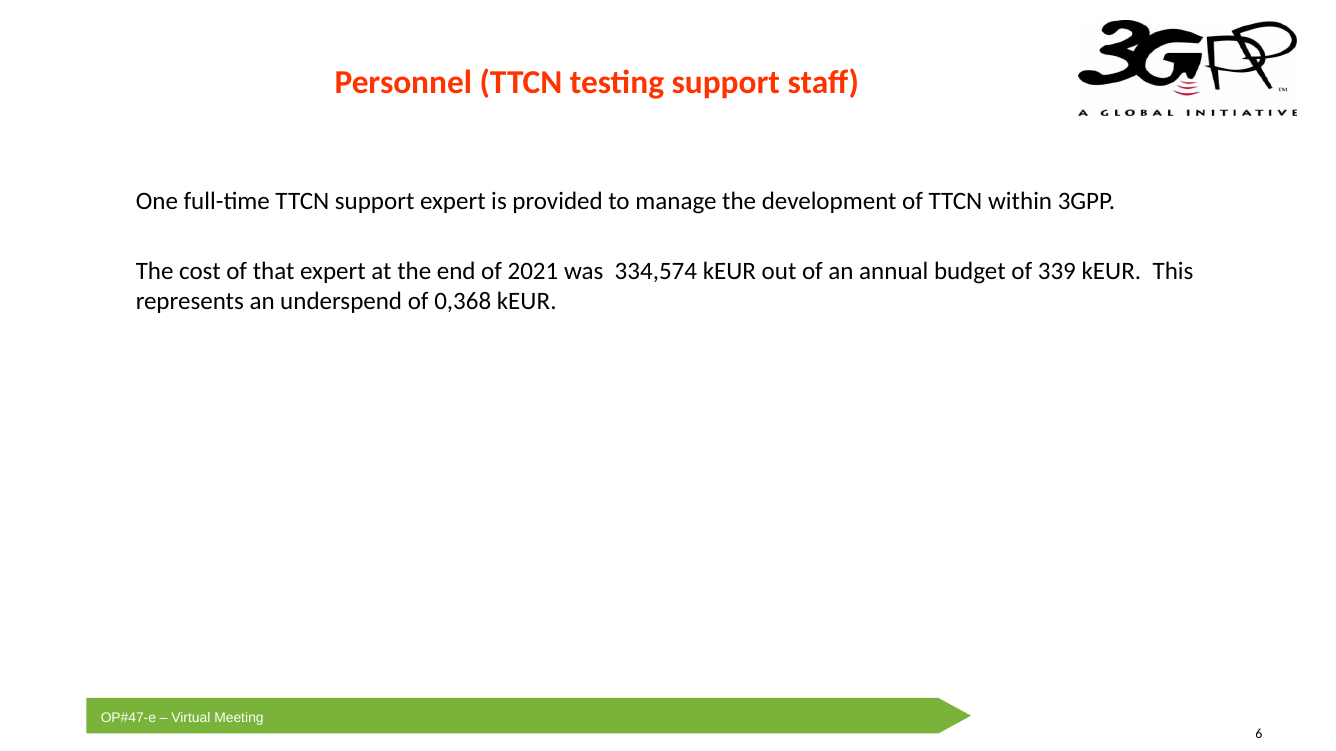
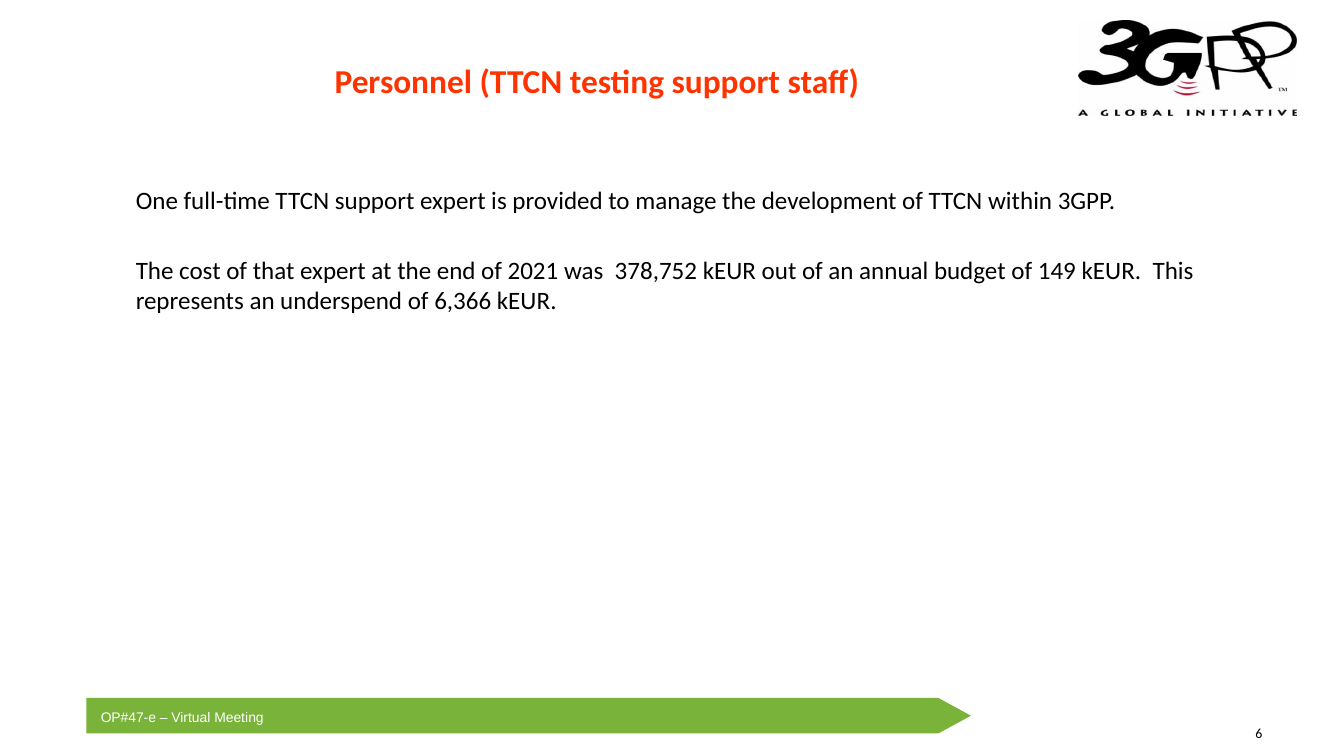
334,574: 334,574 -> 378,752
339: 339 -> 149
0,368: 0,368 -> 6,366
